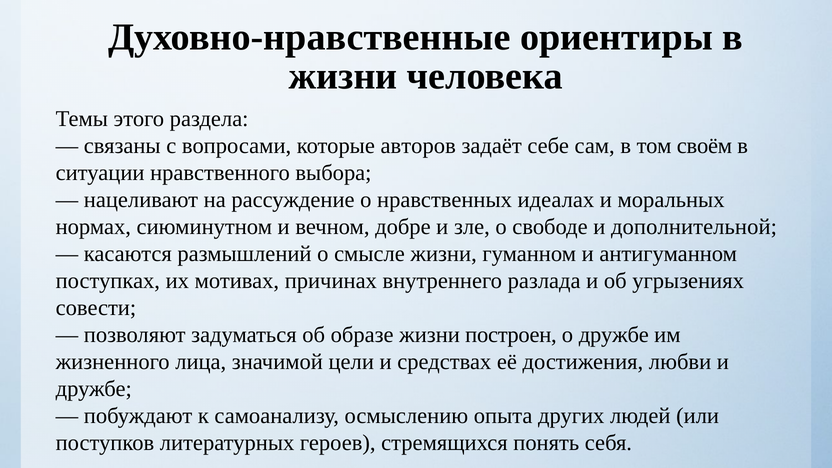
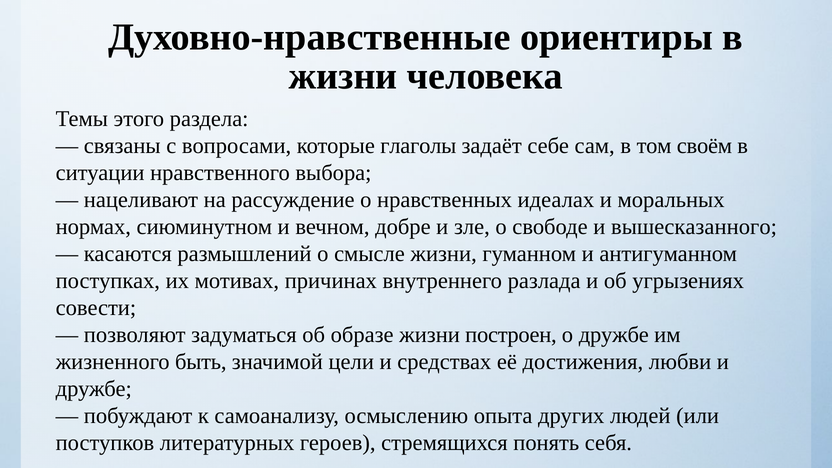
авторов: авторов -> глаголы
дополнительной: дополнительной -> вышесказанного
лица: лица -> быть
